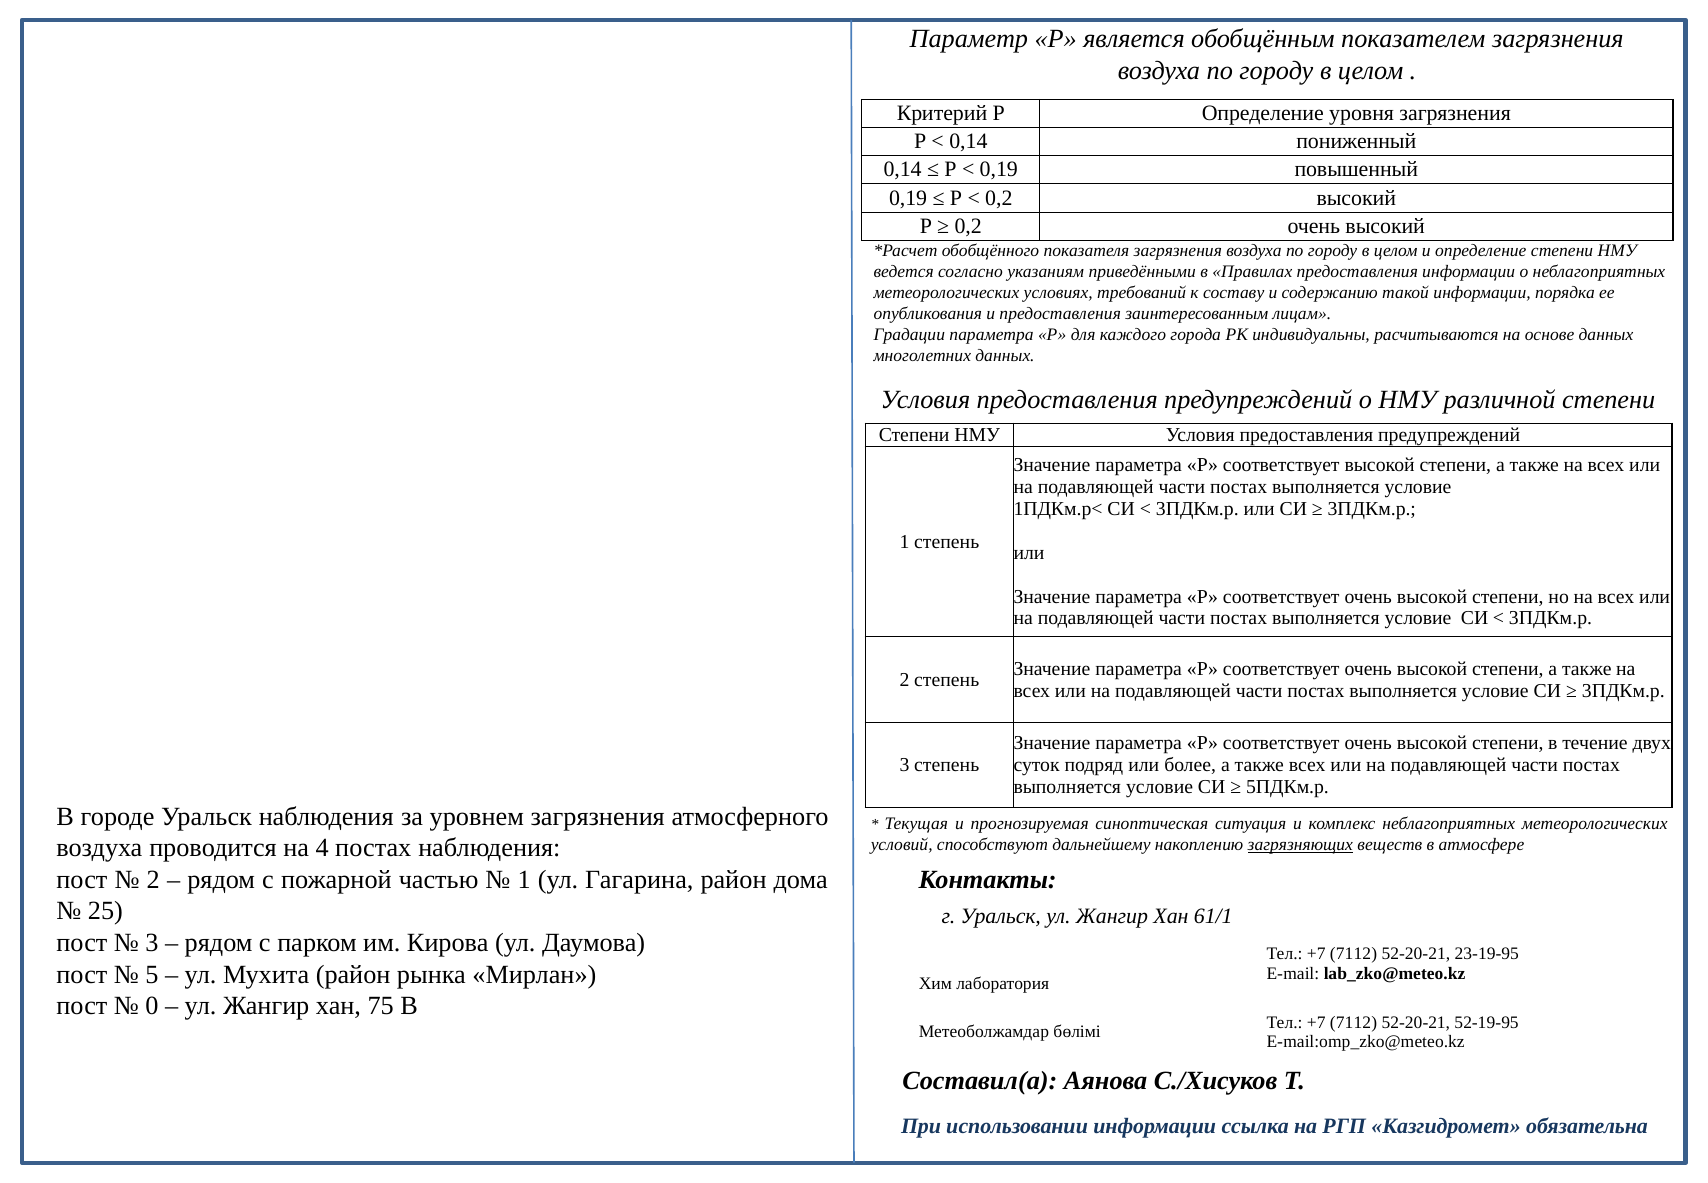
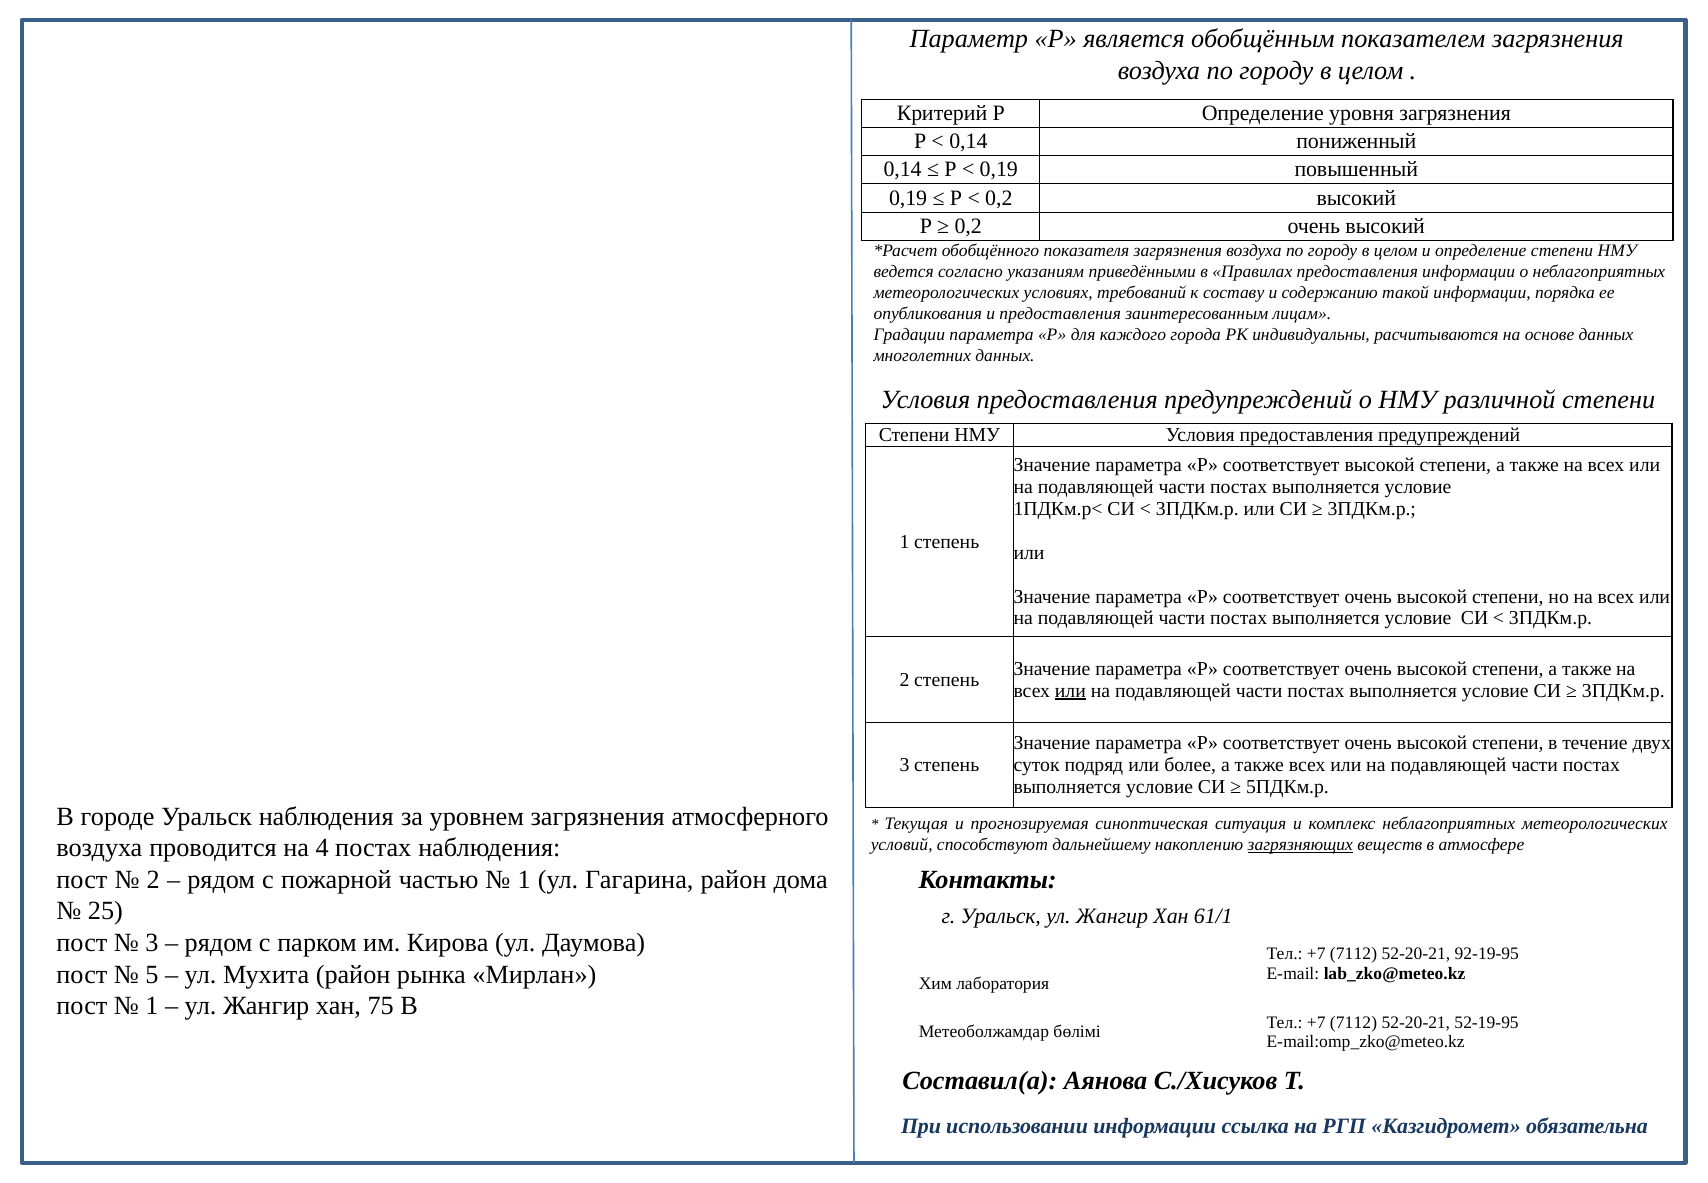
или at (1070, 690) underline: none -> present
23-19-95: 23-19-95 -> 92-19-95
0 at (152, 1005): 0 -> 1
